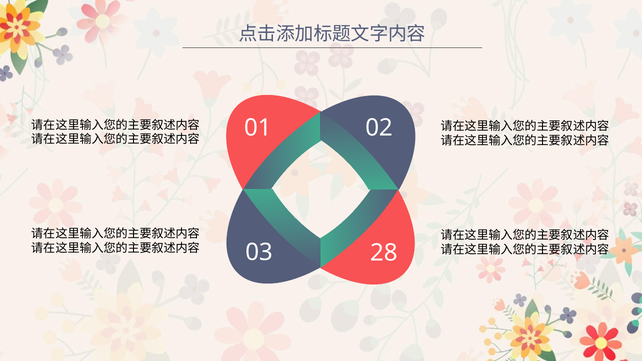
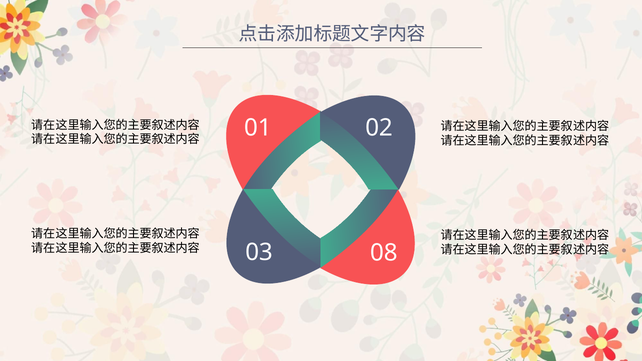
28: 28 -> 08
